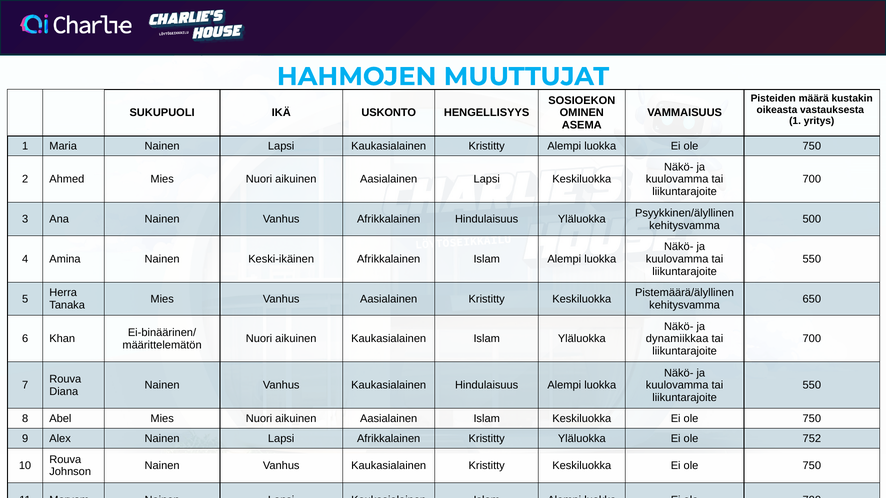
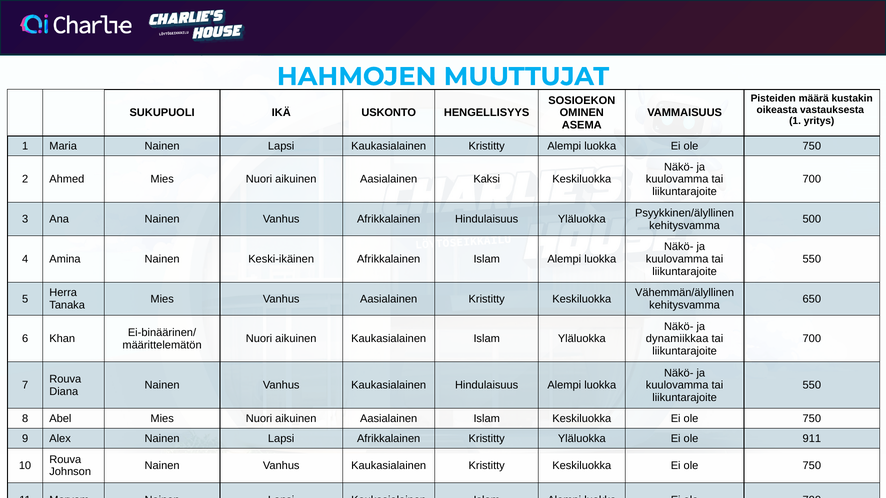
Aasialainen Lapsi: Lapsi -> Kaksi
Pistemäärä/älyllinen: Pistemäärä/älyllinen -> Vähemmän/älyllinen
752: 752 -> 911
